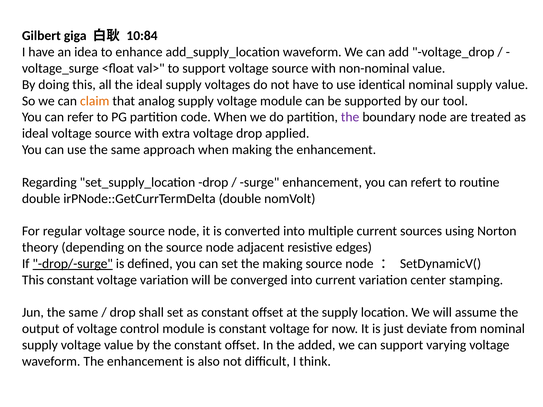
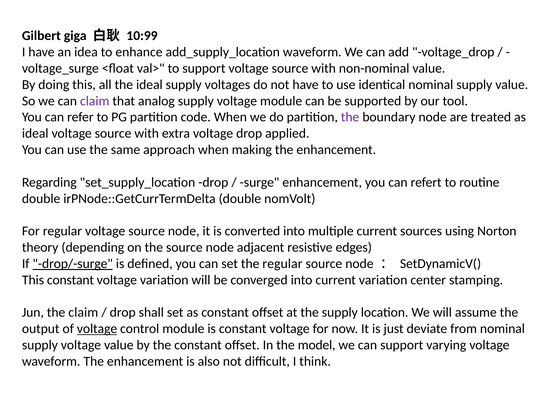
10:84: 10:84 -> 10:99
claim at (95, 101) colour: orange -> purple
the making: making -> regular
Jun the same: same -> claim
voltage at (97, 329) underline: none -> present
added: added -> model
